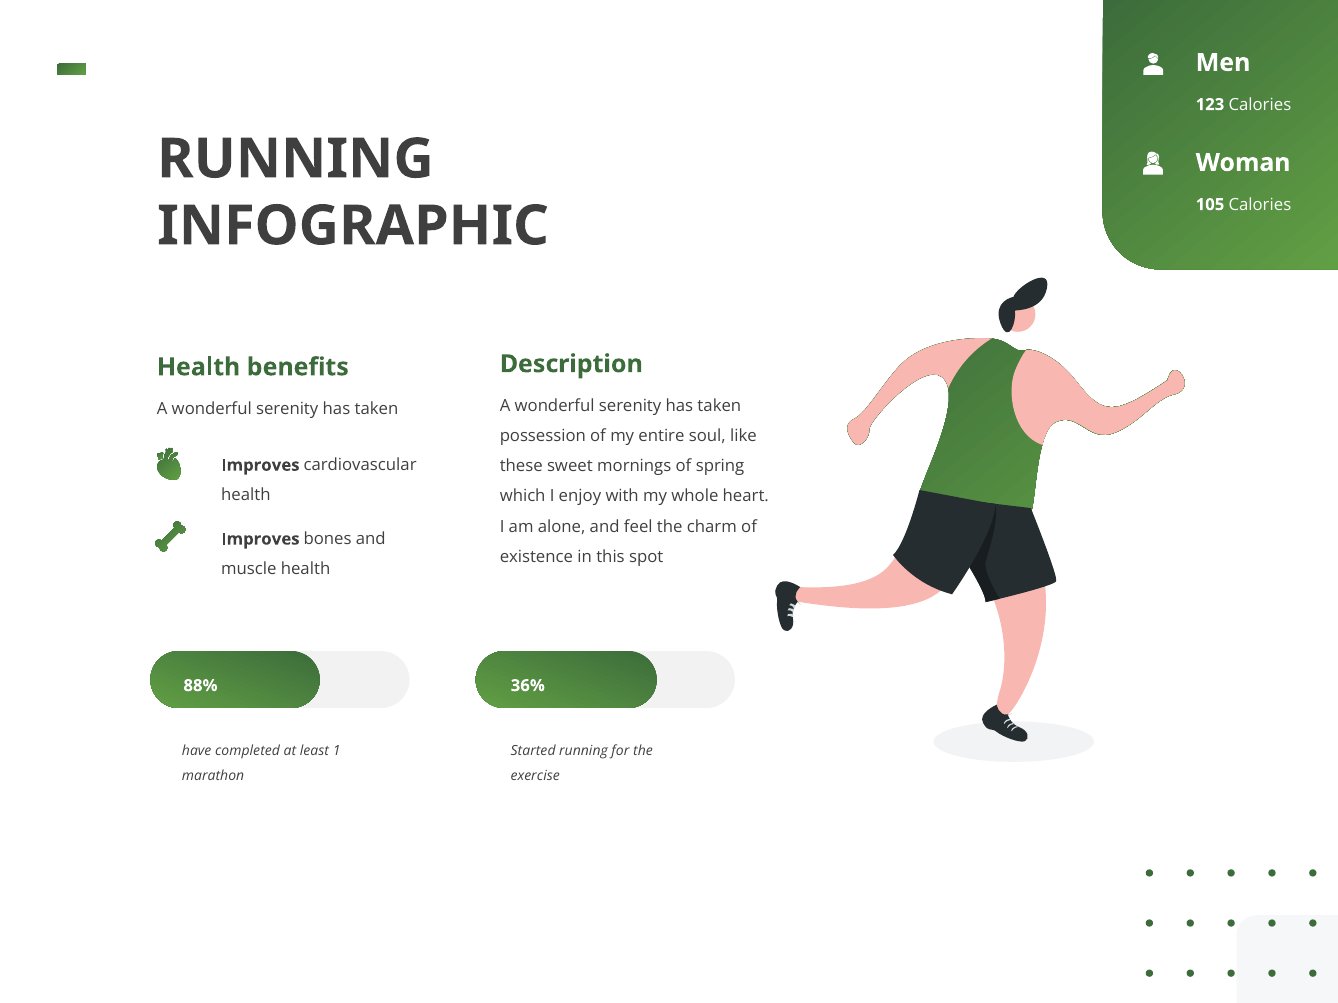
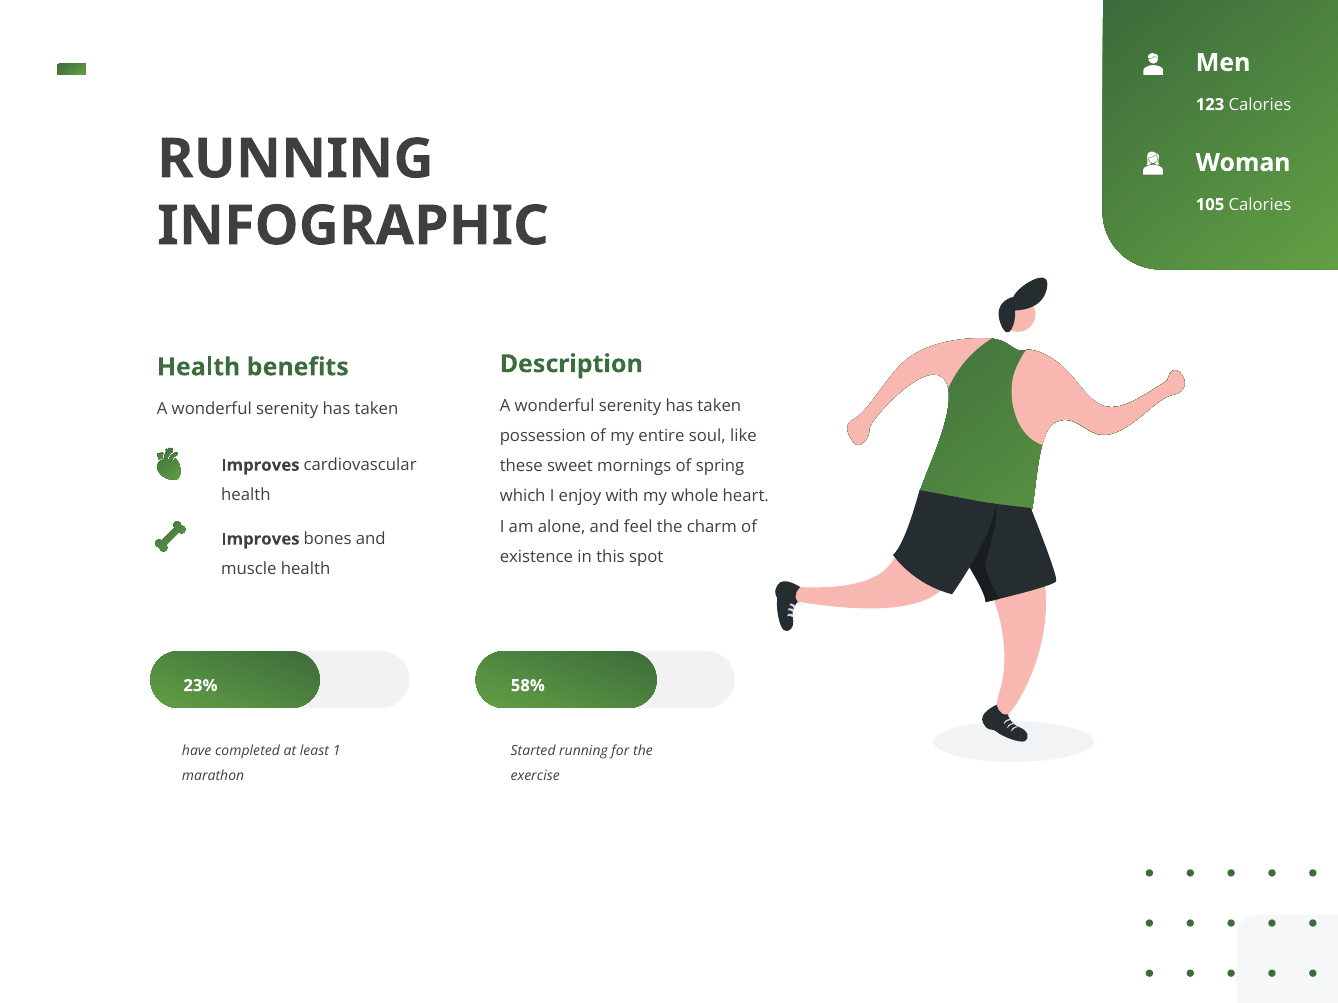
88%: 88% -> 23%
36%: 36% -> 58%
